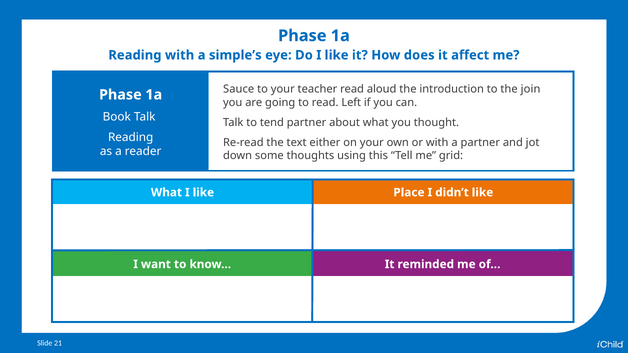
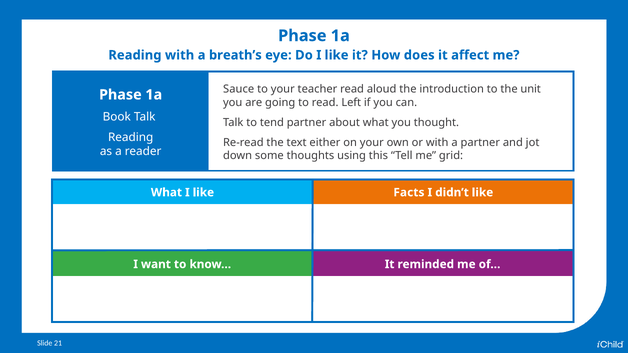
simple’s: simple’s -> breath’s
join: join -> unit
Place: Place -> Facts
